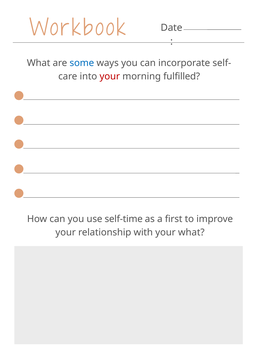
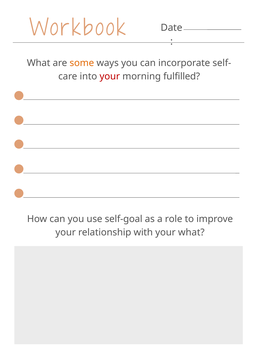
some colour: blue -> orange
self-time: self-time -> self-goal
first: first -> role
